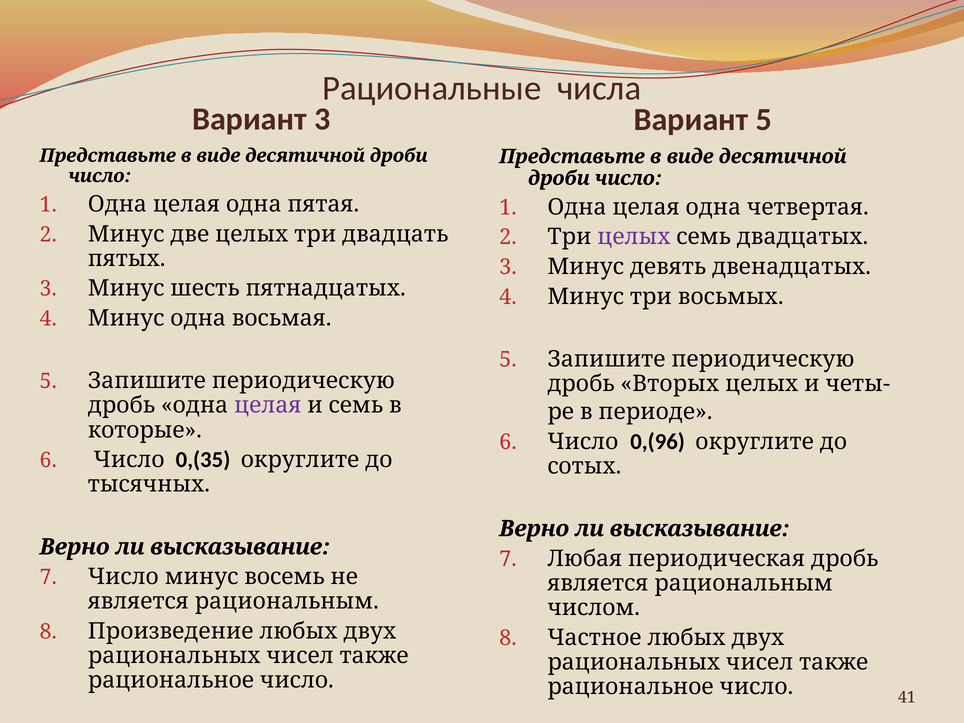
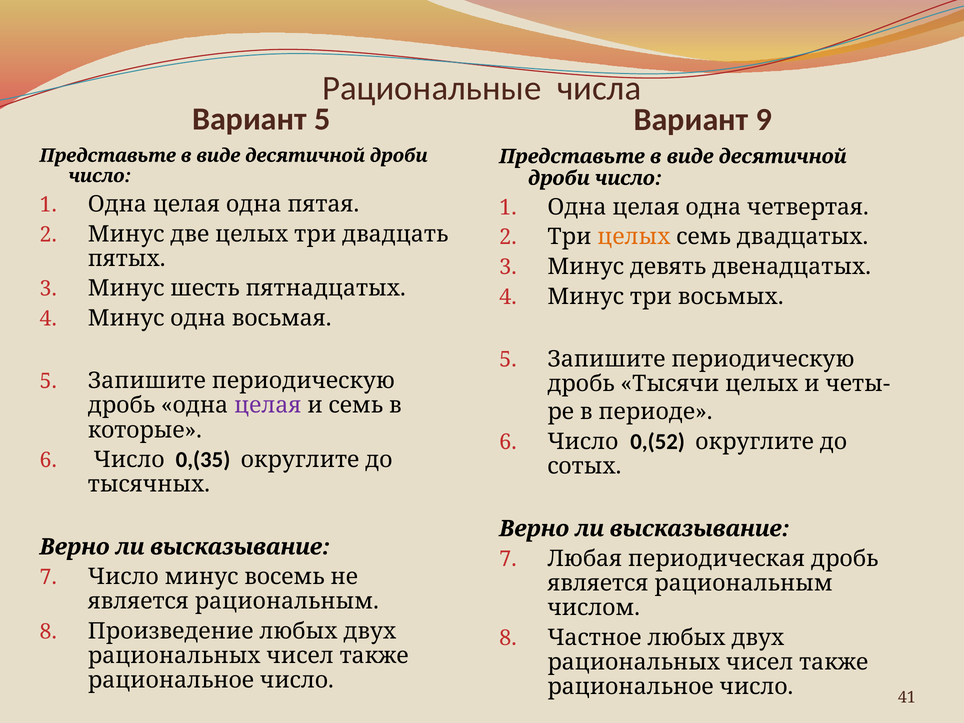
Вариант 3: 3 -> 5
Вариант 5: 5 -> 9
целых at (634, 237) colour: purple -> orange
Вторых: Вторых -> Тысячи
0,(96: 0,(96 -> 0,(52
